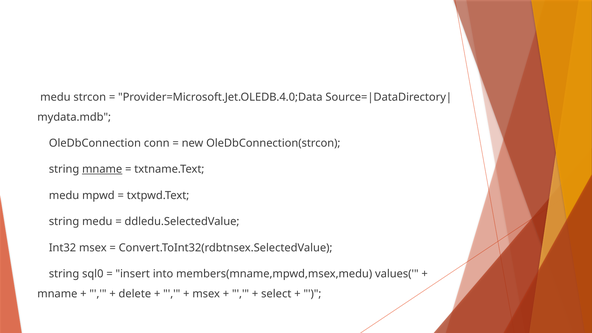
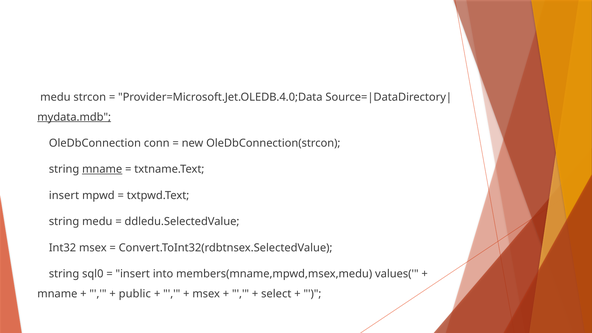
mydata.mdb underline: none -> present
medu at (64, 195): medu -> insert
delete: delete -> public
